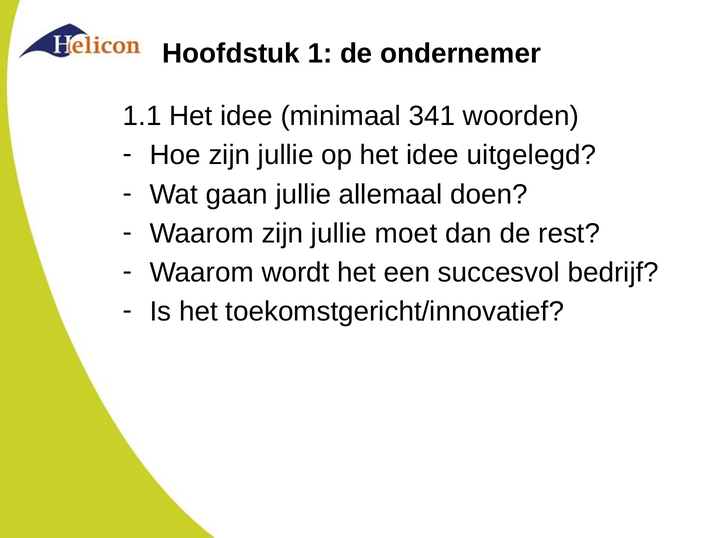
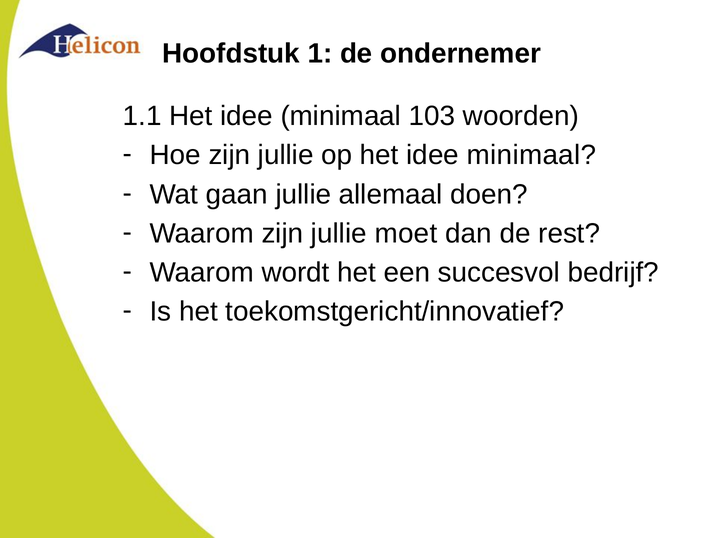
341: 341 -> 103
op het idee uitgelegd: uitgelegd -> minimaal
